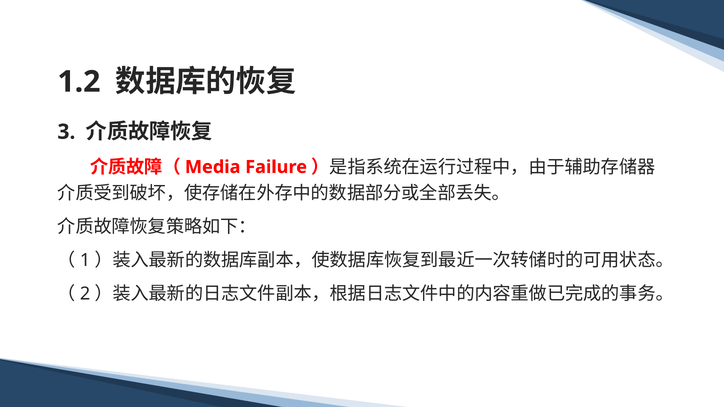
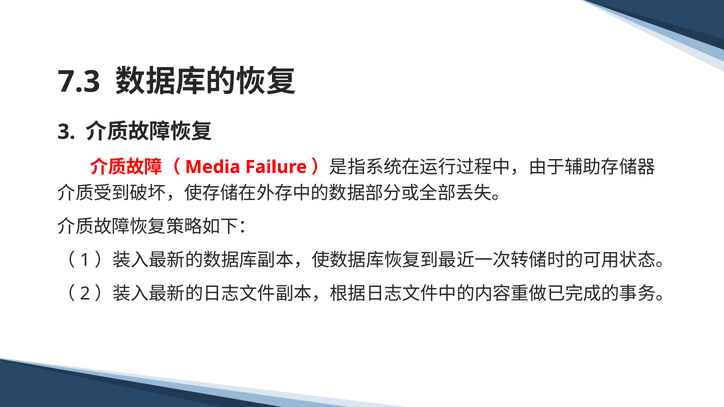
1.2: 1.2 -> 7.3
